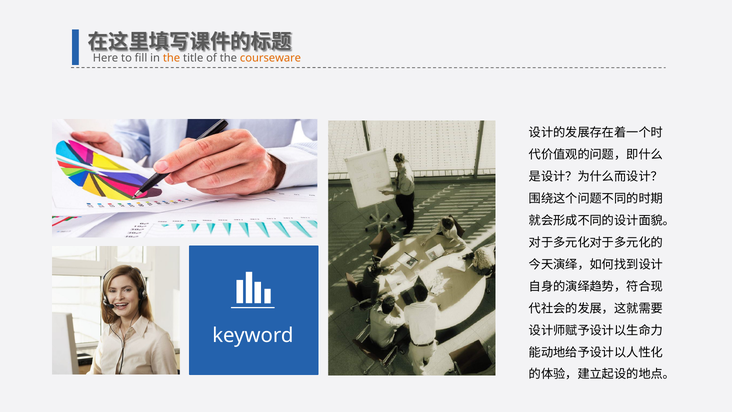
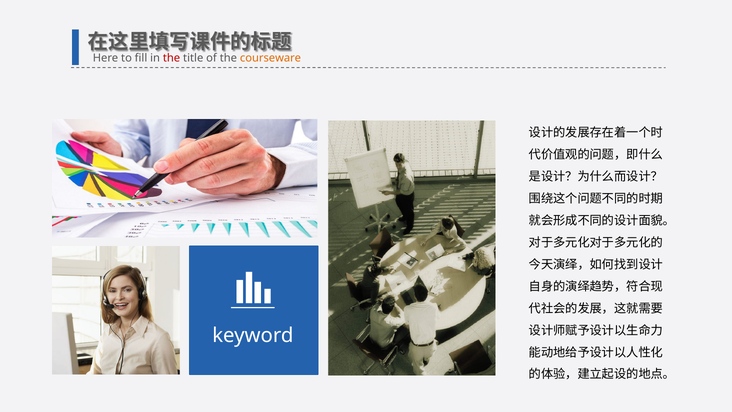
the at (172, 58) colour: orange -> red
